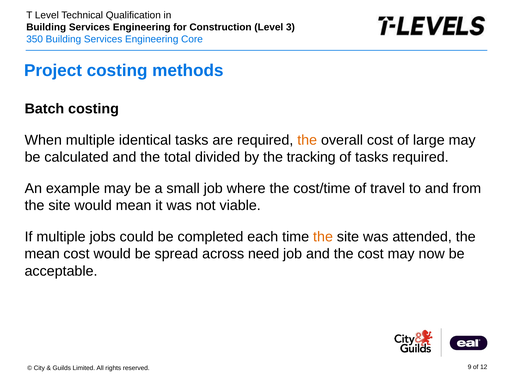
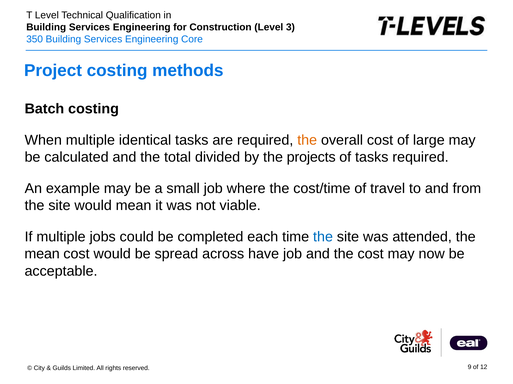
tracking: tracking -> projects
the at (323, 237) colour: orange -> blue
need: need -> have
